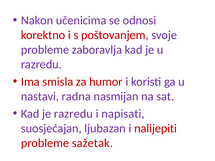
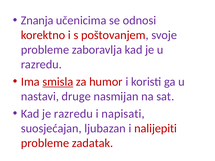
Nakon: Nakon -> Znanja
smisla underline: none -> present
radna: radna -> druge
sažetak: sažetak -> zadatak
